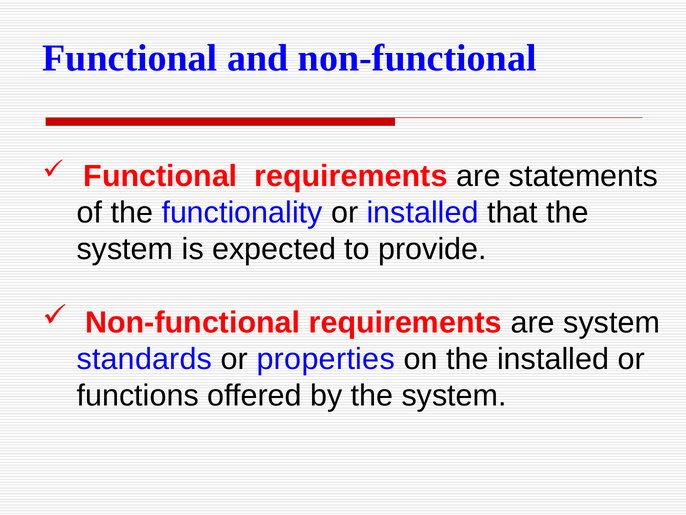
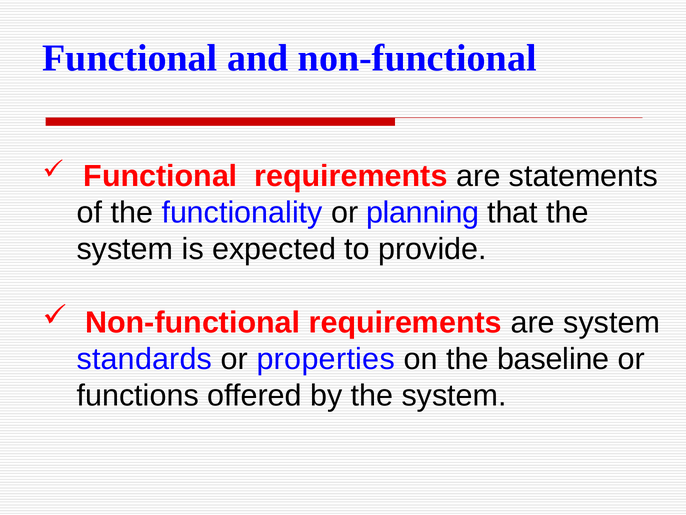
or installed: installed -> planning
the installed: installed -> baseline
